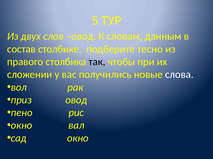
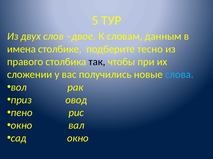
слов овод: овод -> двое
состав: состав -> имена
слова colour: white -> light blue
